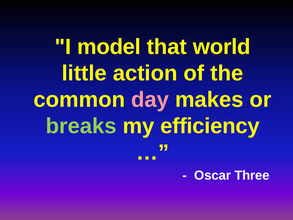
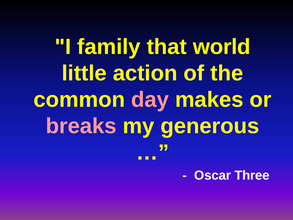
model: model -> family
breaks colour: light green -> pink
efficiency: efficiency -> generous
